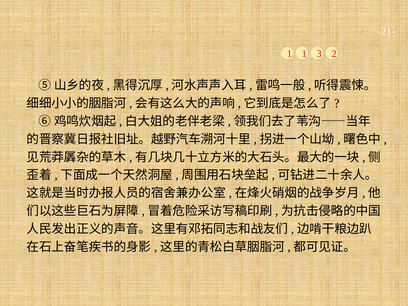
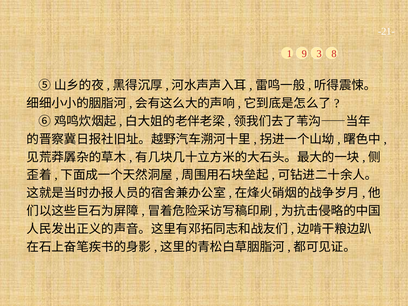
1 1: 1 -> 9
2: 2 -> 8
